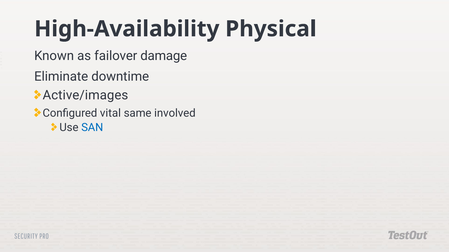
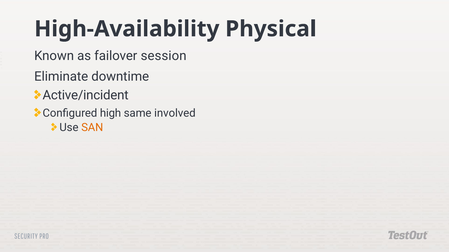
damage: damage -> session
Active/images: Active/images -> Active/incident
vital: vital -> high
SAN colour: blue -> orange
